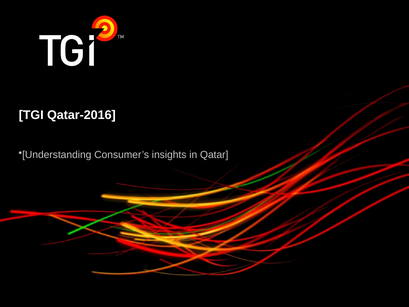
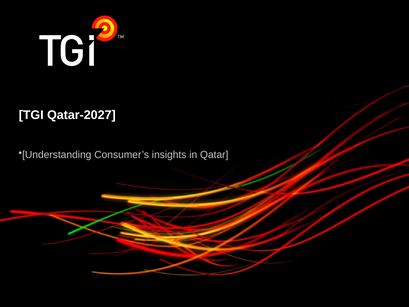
Qatar-2016: Qatar-2016 -> Qatar-2027
